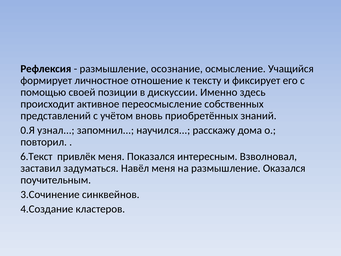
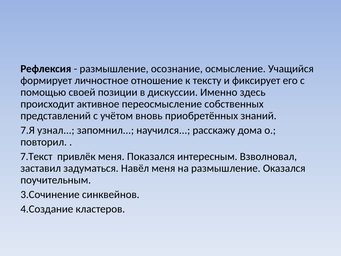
0.Я: 0.Я -> 7.Я
6.Текст: 6.Текст -> 7.Текст
